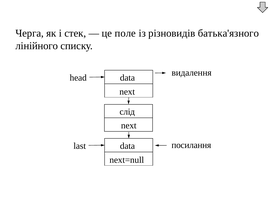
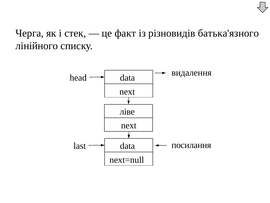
поле: поле -> факт
слід: слід -> ліве
